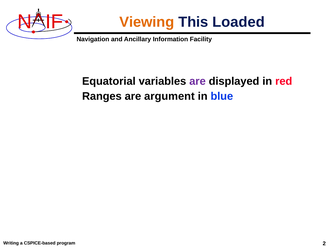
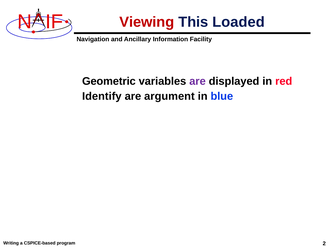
Viewing colour: orange -> red
Equatorial: Equatorial -> Geometric
Ranges: Ranges -> Identify
